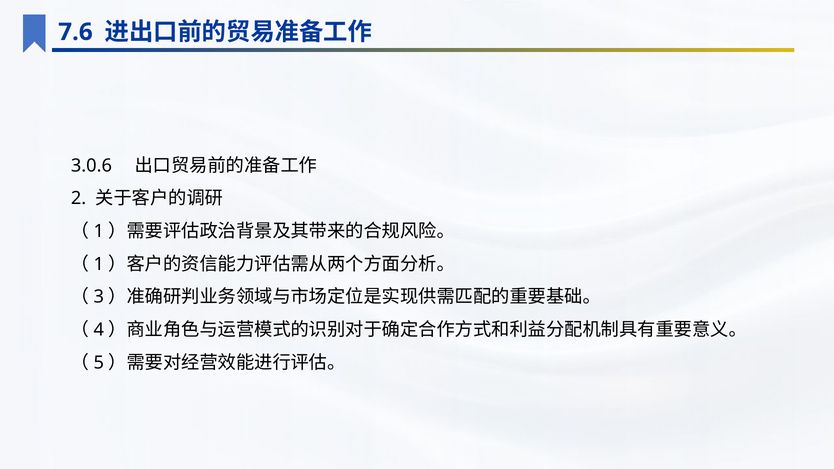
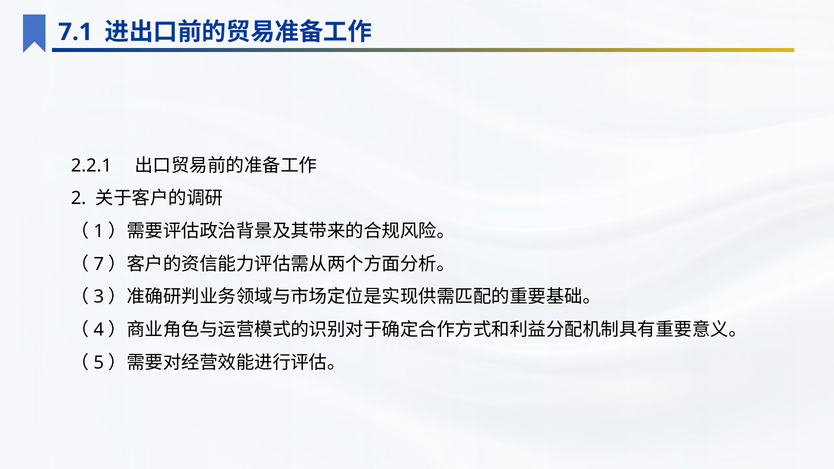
7.6: 7.6 -> 7.1
3.0.6: 3.0.6 -> 2.2.1
1 at (99, 264): 1 -> 7
